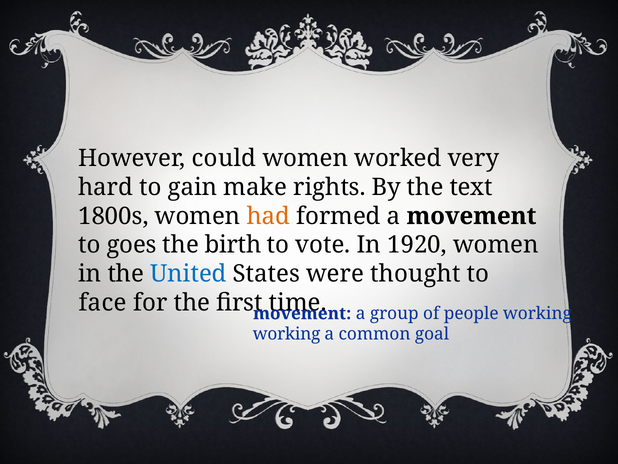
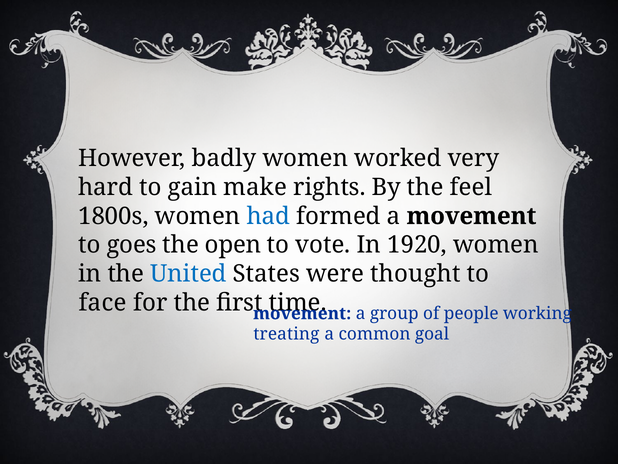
could: could -> badly
text: text -> feel
had colour: orange -> blue
birth: birth -> open
working at (287, 334): working -> treating
